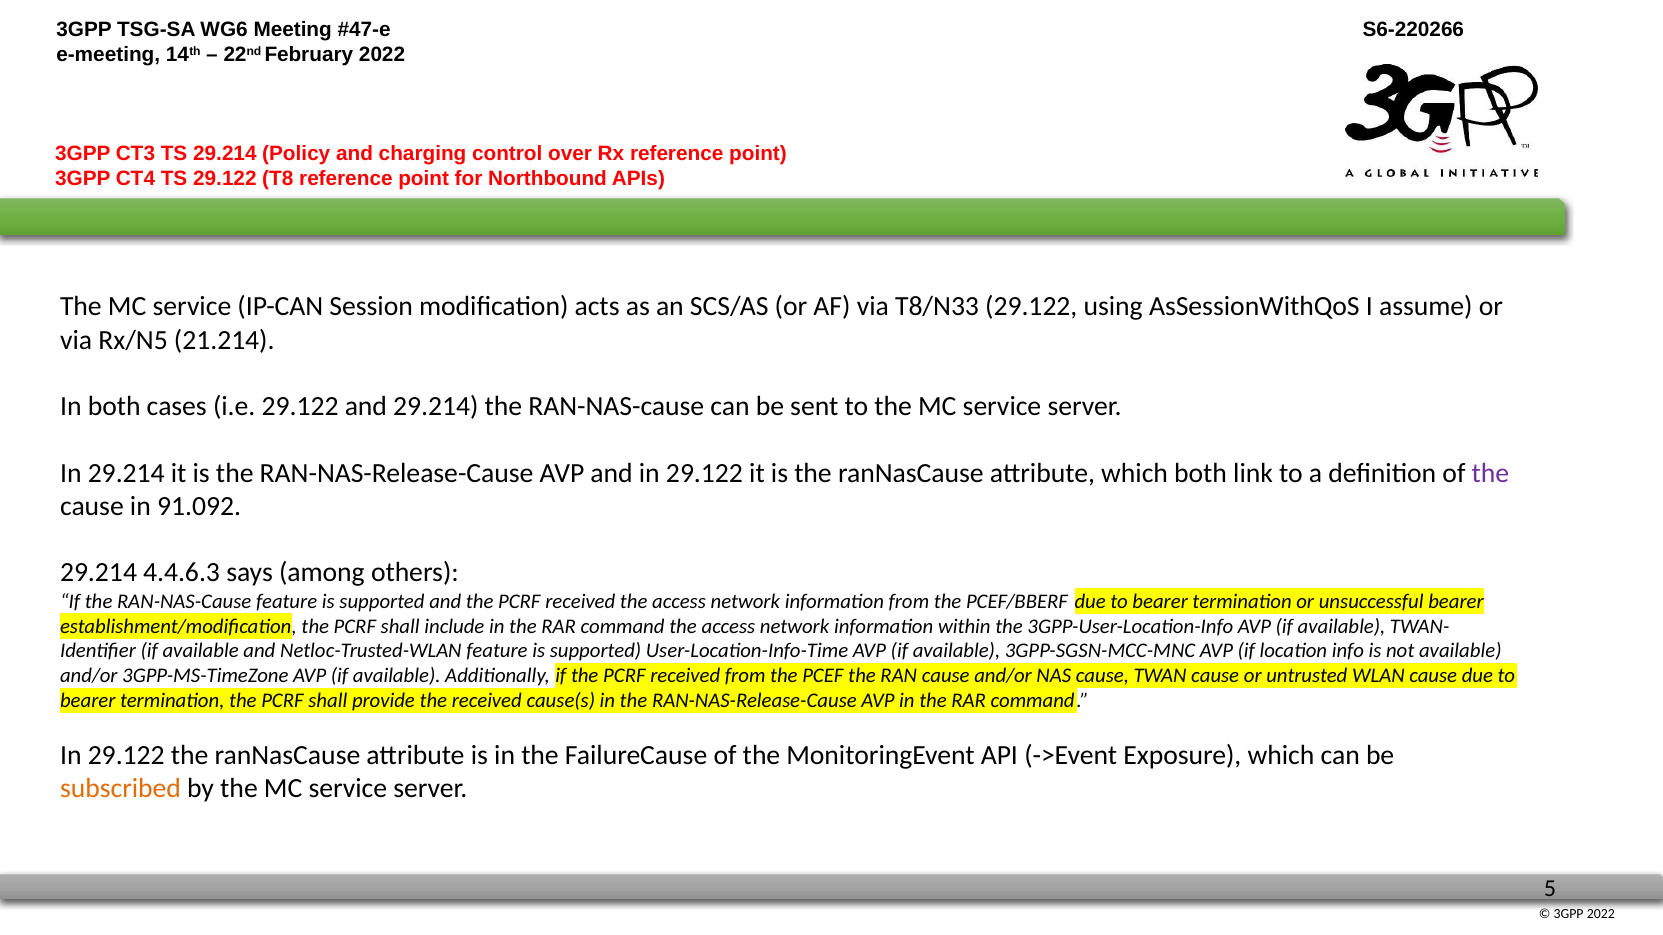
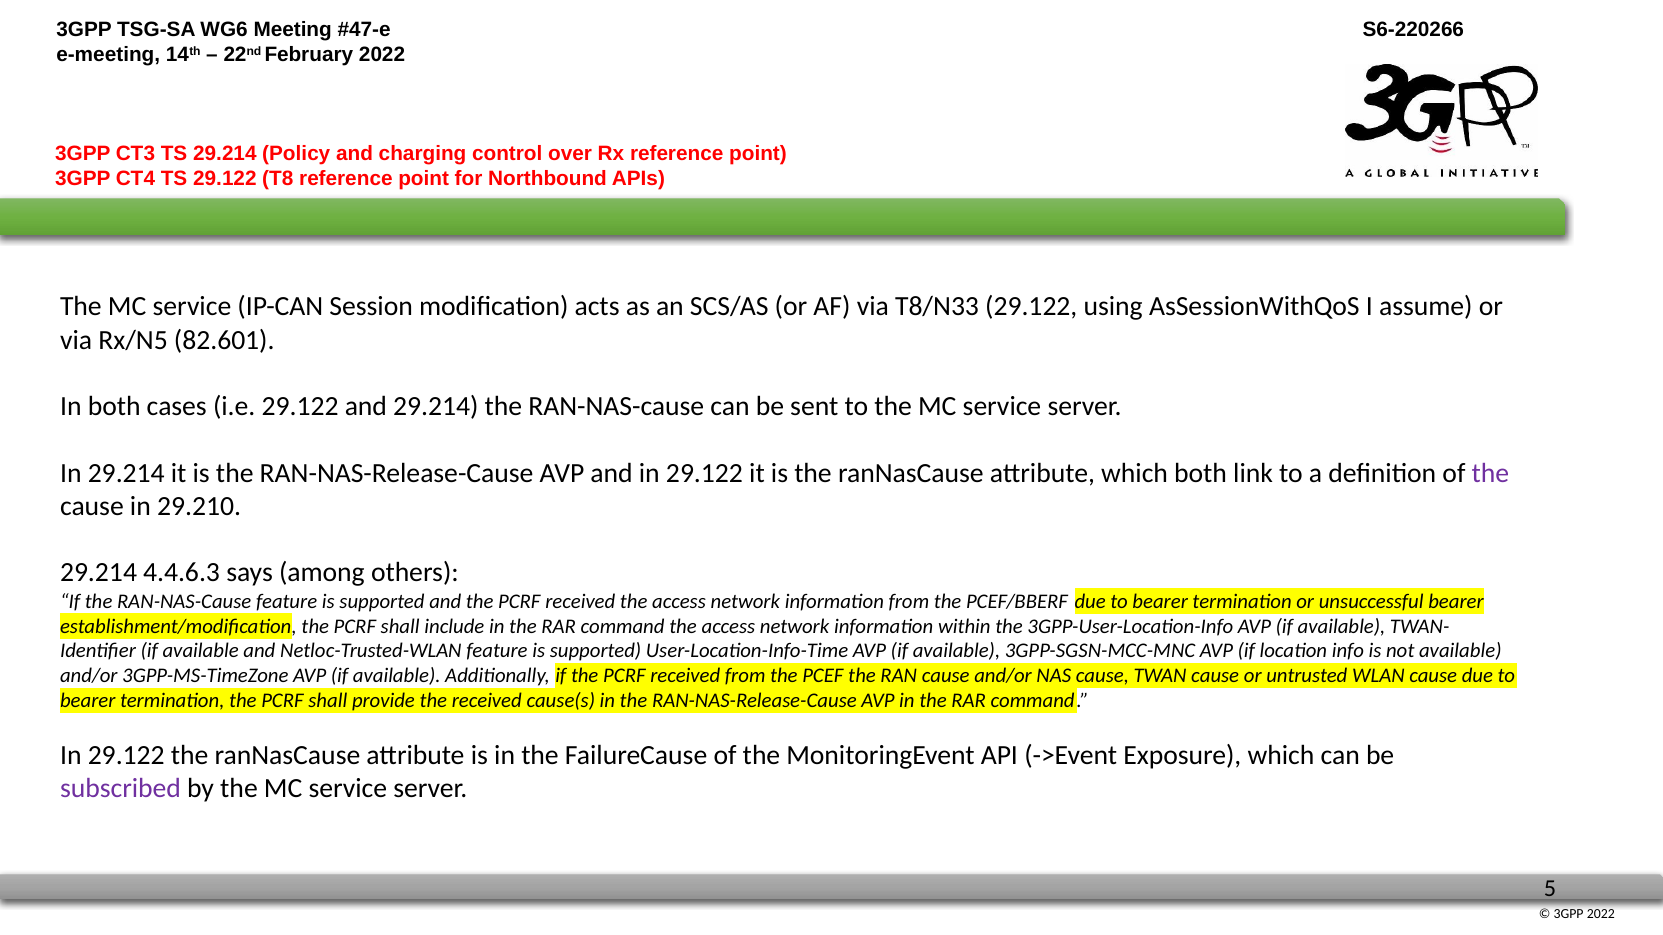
21.214: 21.214 -> 82.601
91.092: 91.092 -> 29.210
subscribed colour: orange -> purple
